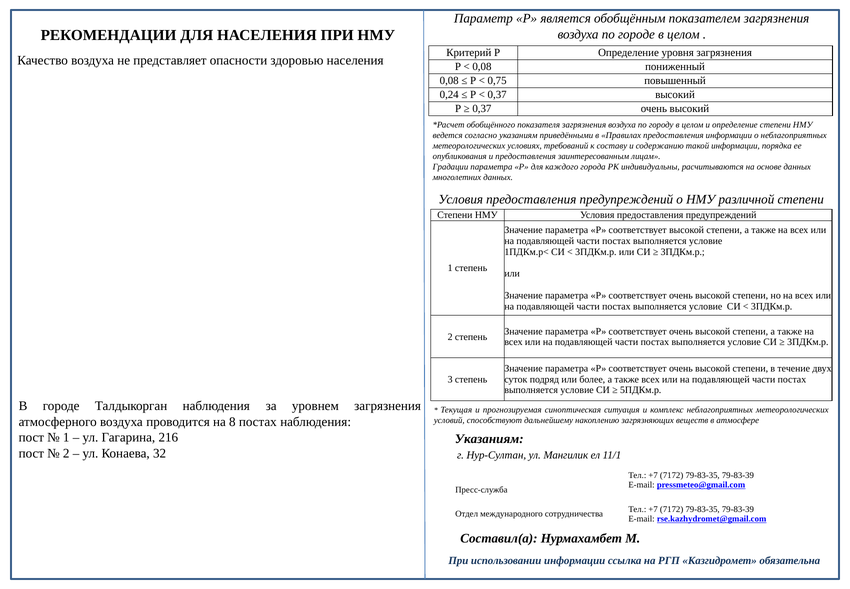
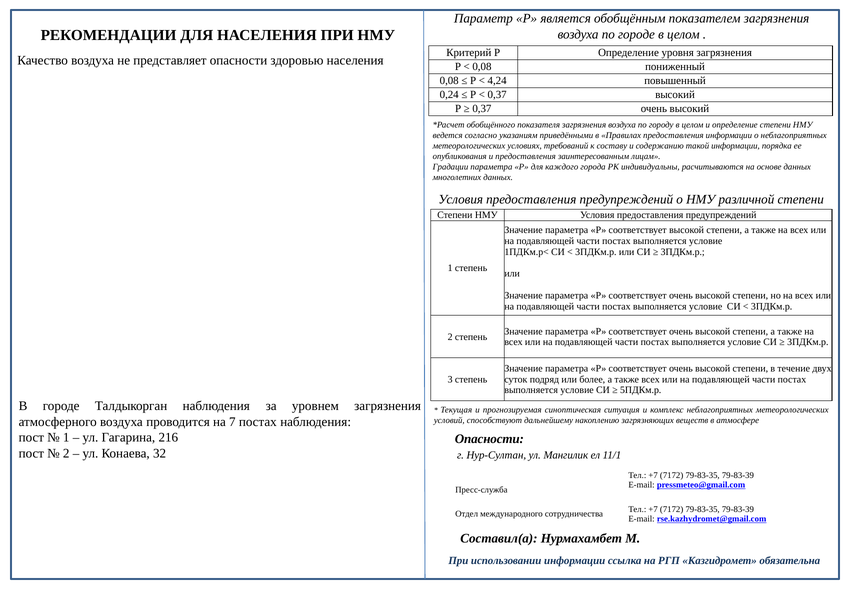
0,75: 0,75 -> 4,24
8: 8 -> 7
Указаниям at (489, 438): Указаниям -> Опасности
